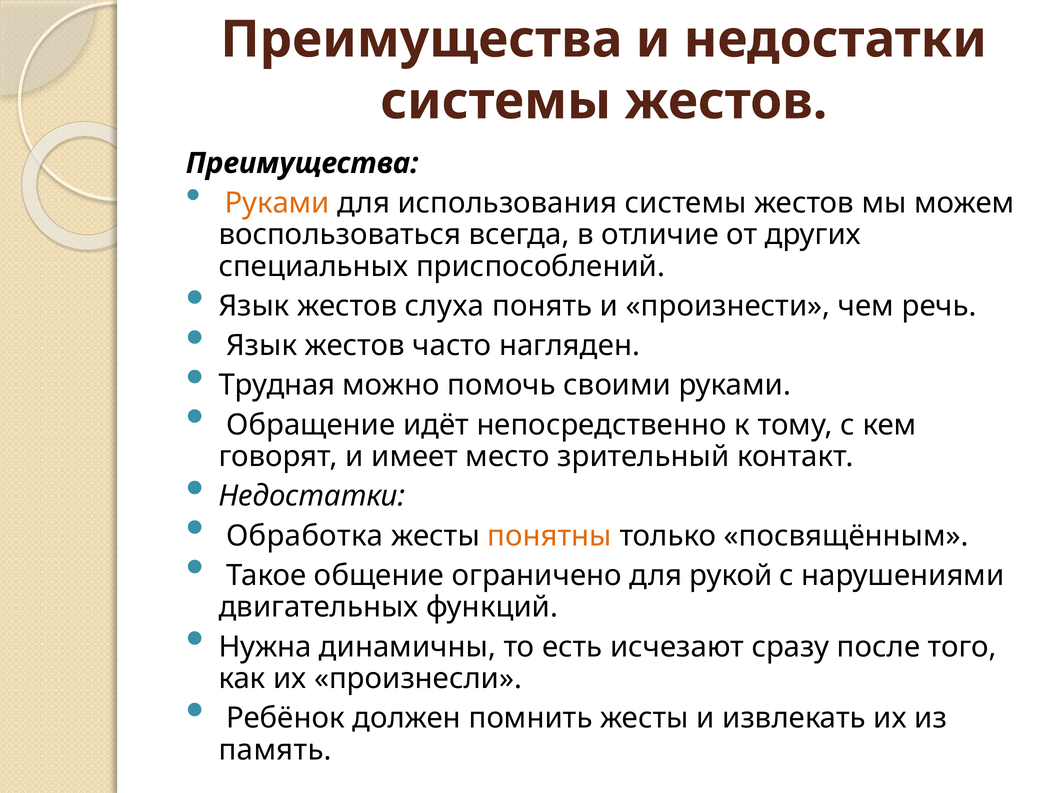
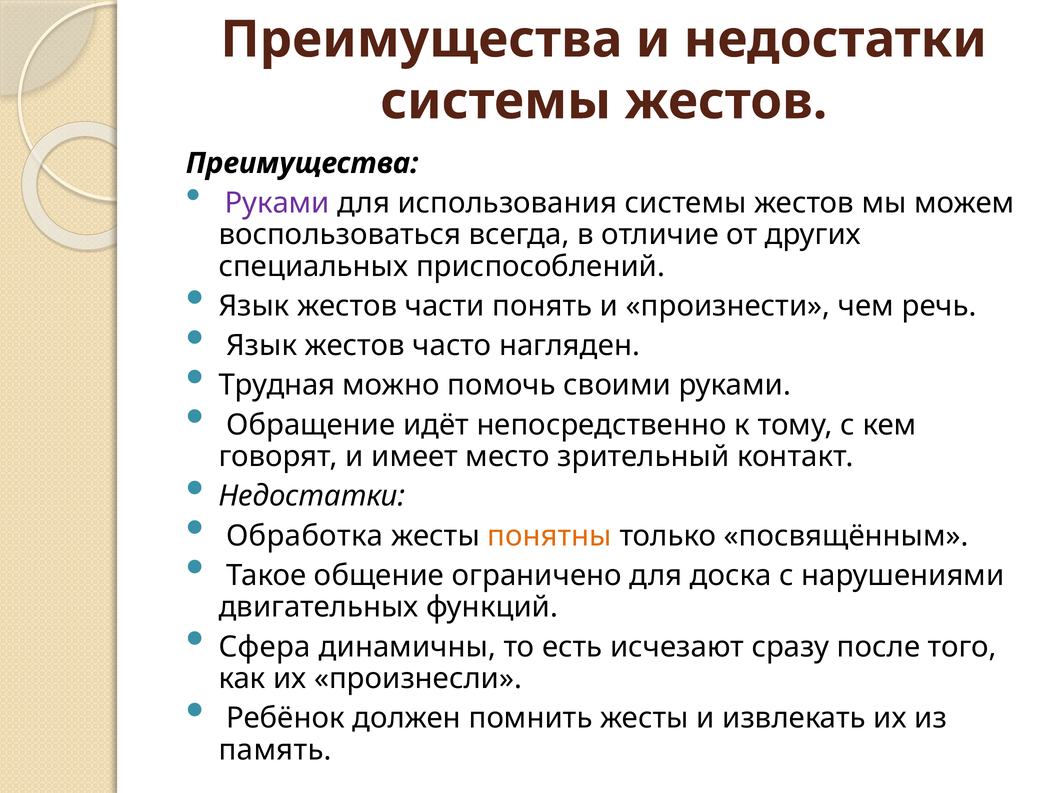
Руками at (277, 203) colour: orange -> purple
слуха: слуха -> части
рукой: рукой -> доска
Нужна: Нужна -> Сфера
